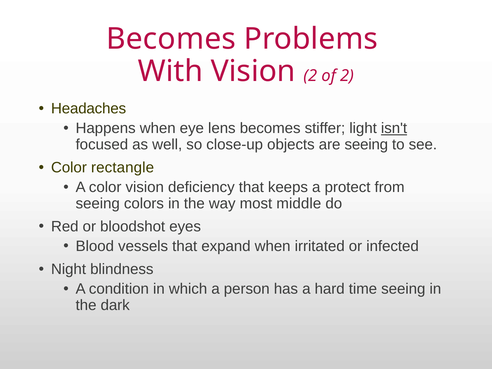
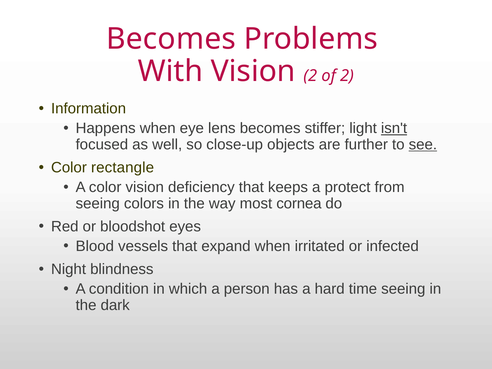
Headaches: Headaches -> Information
are seeing: seeing -> further
see underline: none -> present
middle: middle -> cornea
